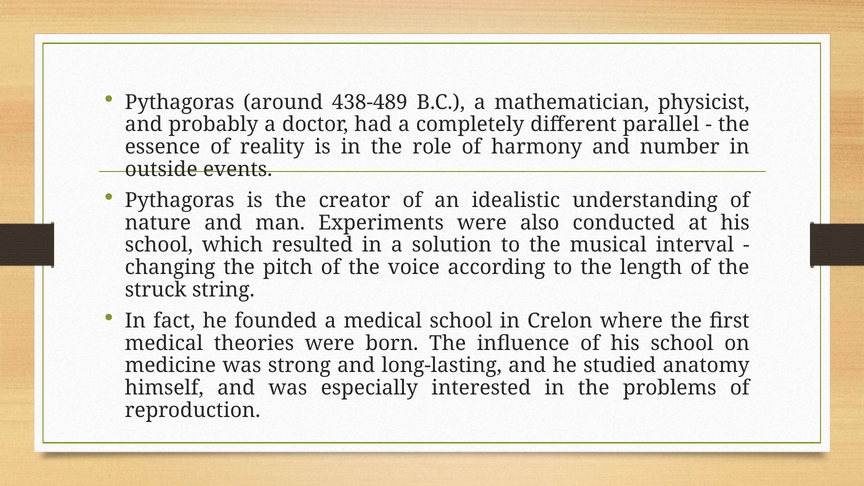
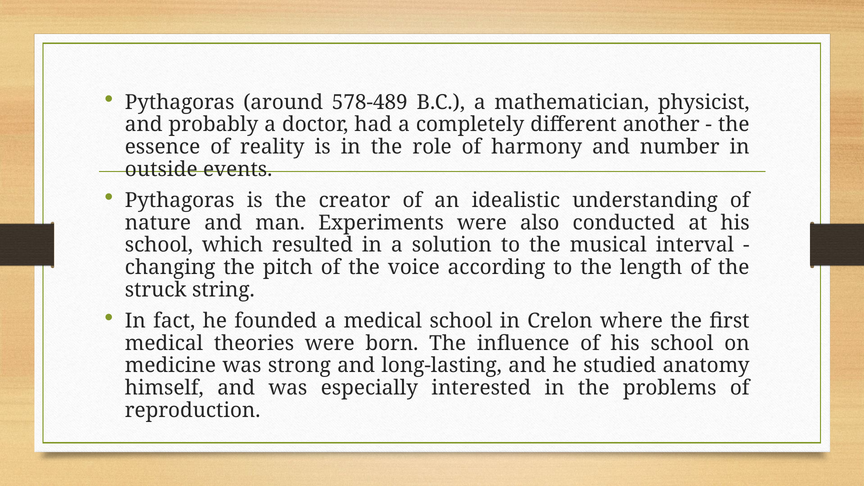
438-489: 438-489 -> 578-489
parallel: parallel -> another
